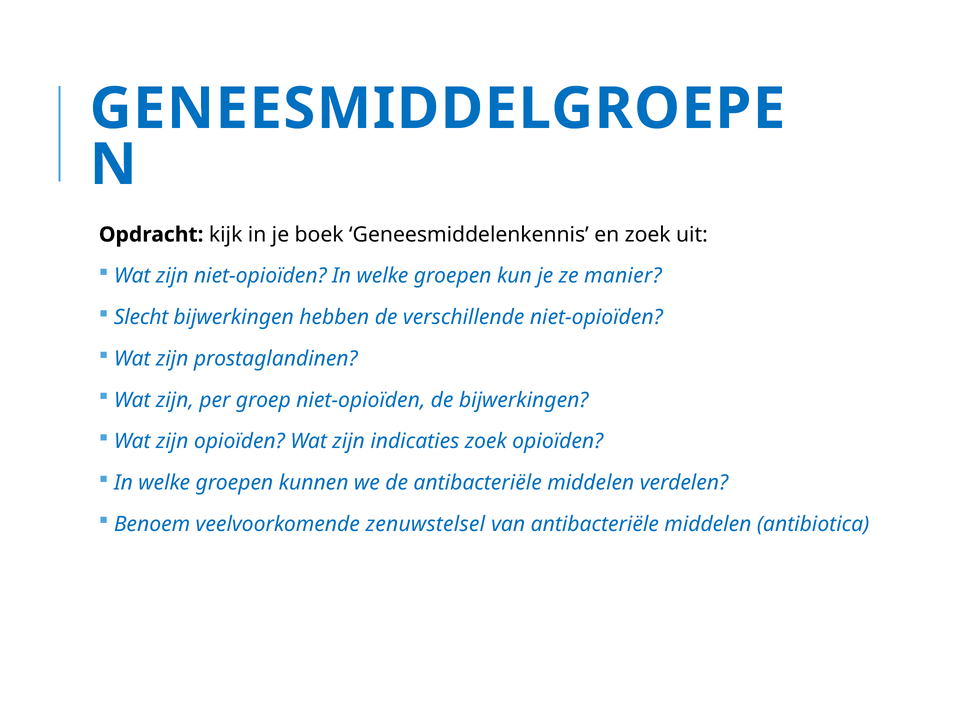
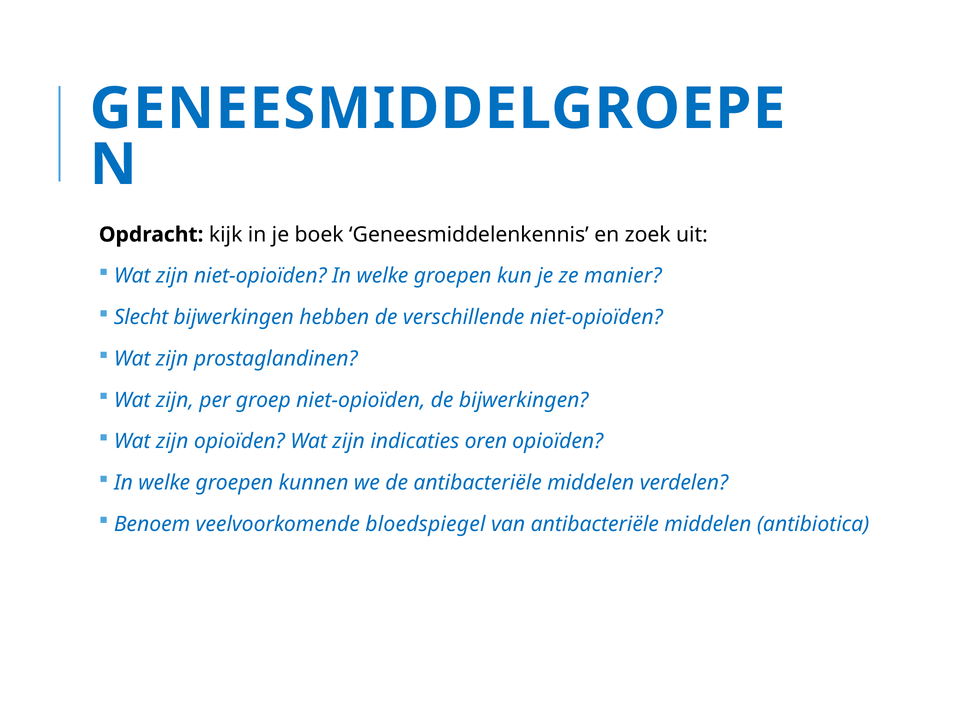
indicaties zoek: zoek -> oren
zenuwstelsel: zenuwstelsel -> bloedspiegel
